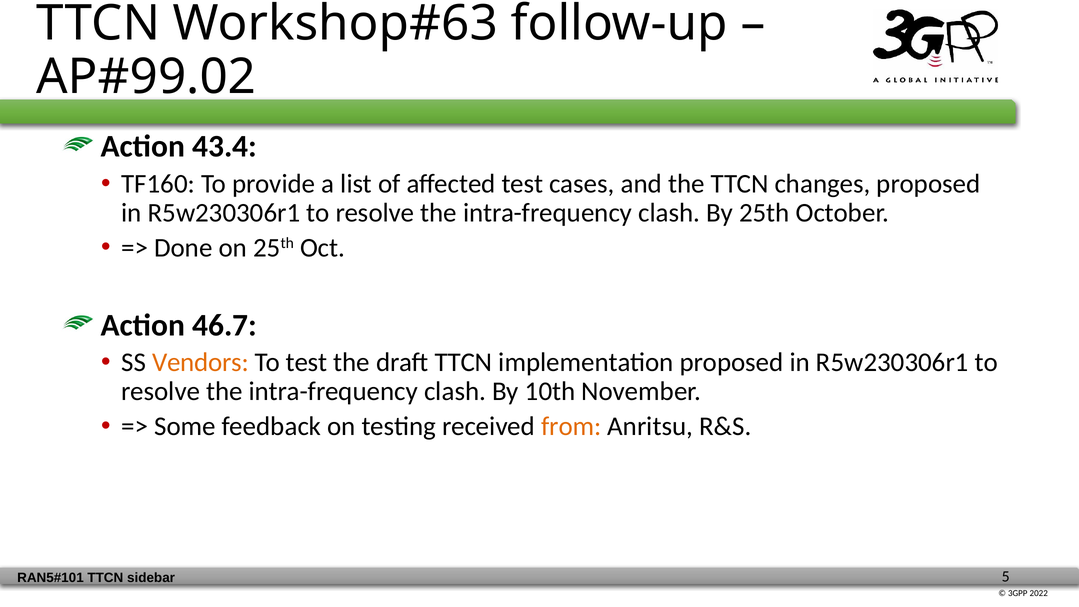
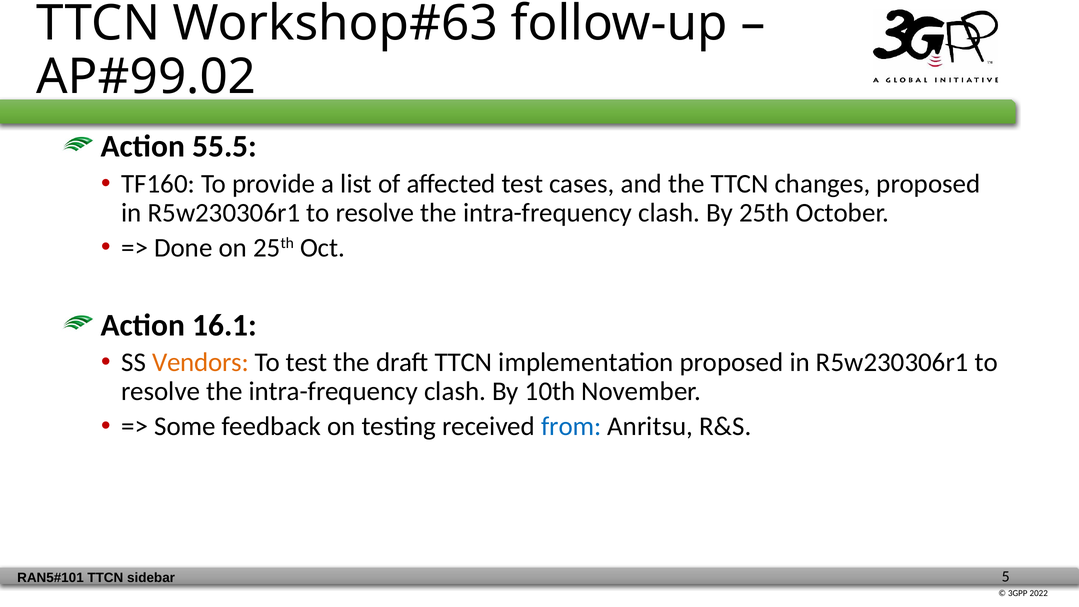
43.4: 43.4 -> 55.5
46.7: 46.7 -> 16.1
from colour: orange -> blue
